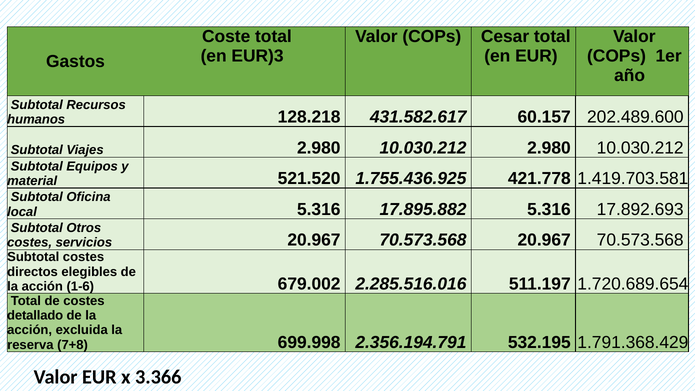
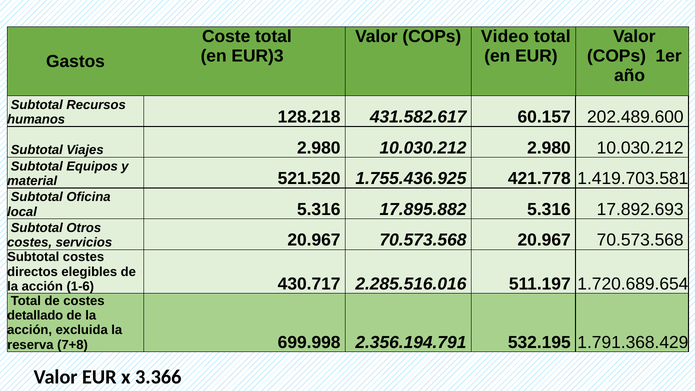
Cesar: Cesar -> Video
679.002: 679.002 -> 430.717
